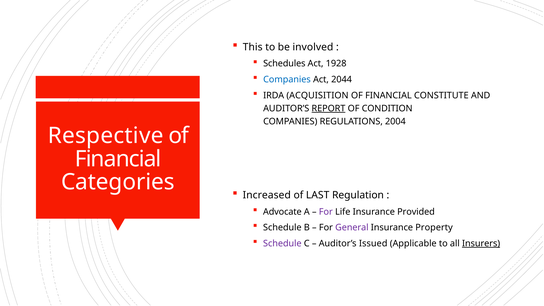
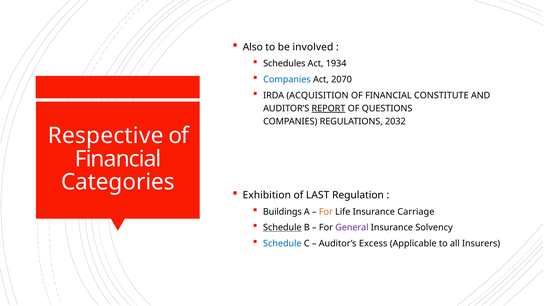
This: This -> Also
1928: 1928 -> 1934
2044: 2044 -> 2070
CONDITION: CONDITION -> QUESTIONS
2004: 2004 -> 2032
Increased: Increased -> Exhibition
Advocate: Advocate -> Buildings
For at (326, 212) colour: purple -> orange
Provided: Provided -> Carriage
Schedule at (282, 228) underline: none -> present
Property: Property -> Solvency
Schedule at (282, 243) colour: purple -> blue
Issued: Issued -> Excess
Insurers underline: present -> none
